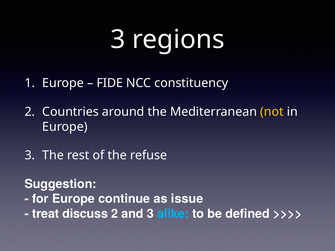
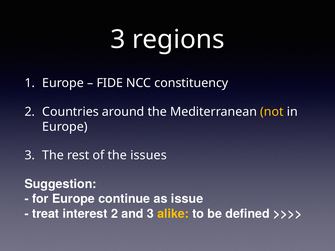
refuse: refuse -> issues
discuss: discuss -> interest
alike colour: light blue -> yellow
